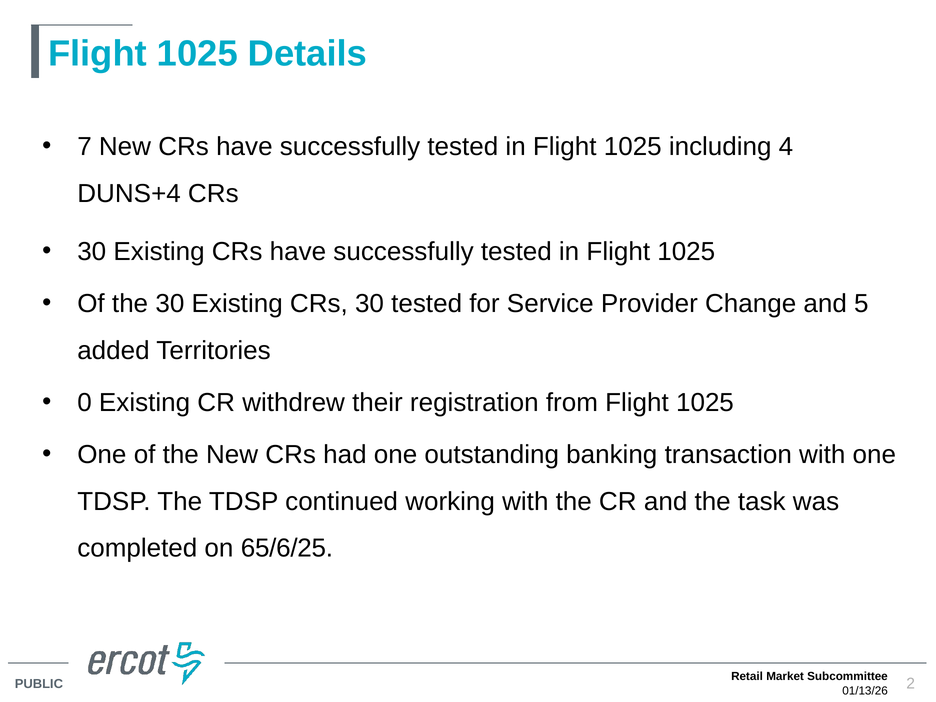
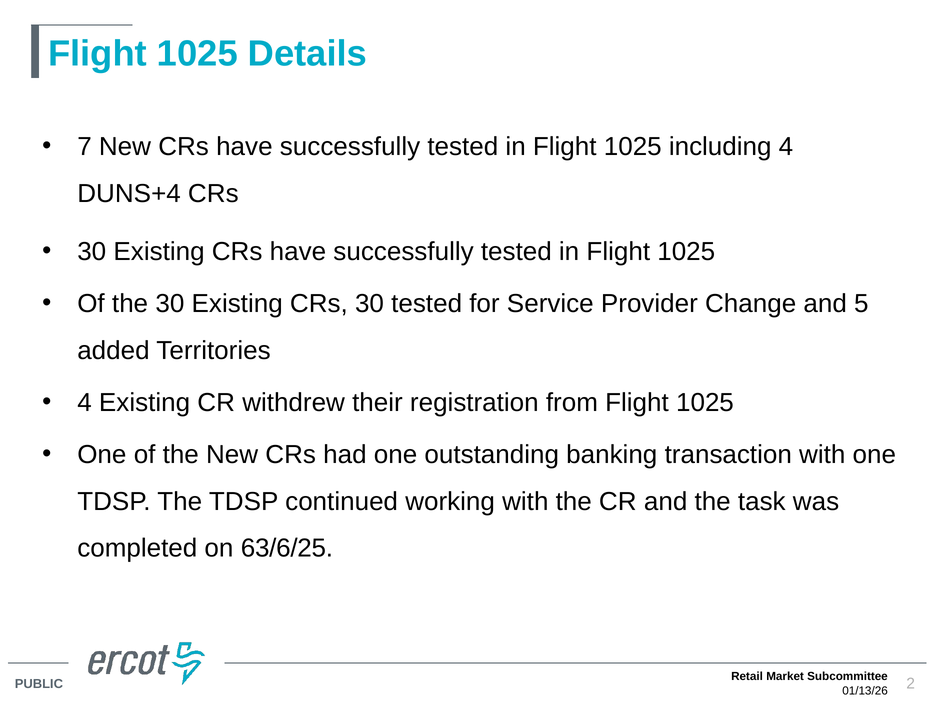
0 at (85, 403): 0 -> 4
65/6/25: 65/6/25 -> 63/6/25
